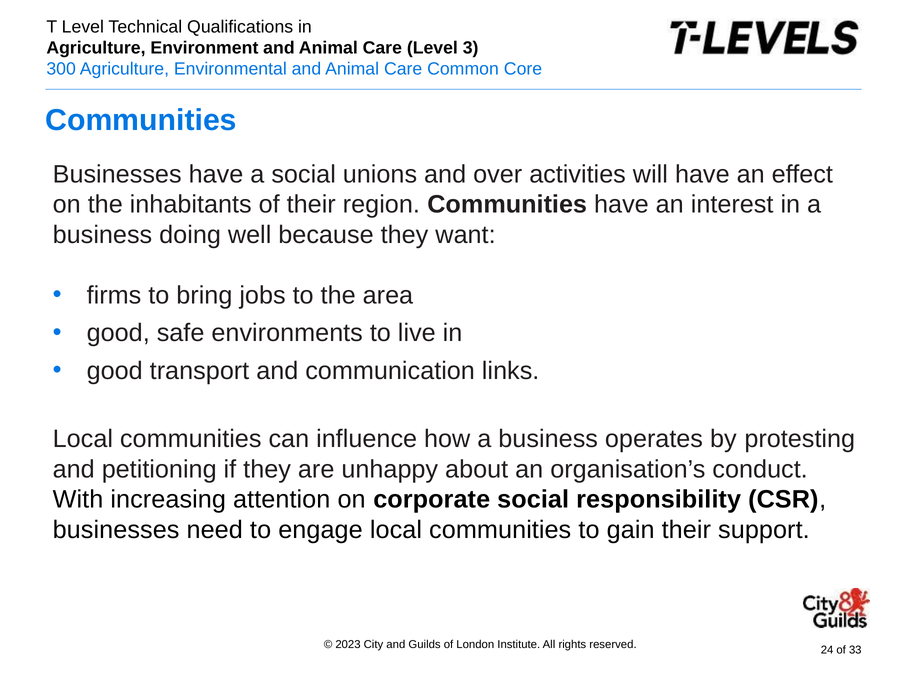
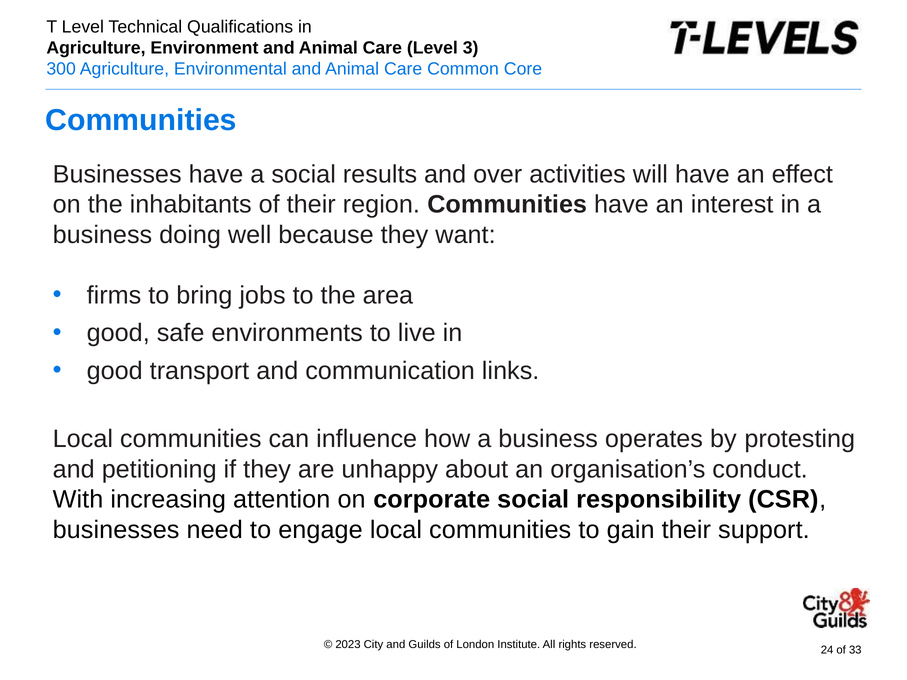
unions: unions -> results
